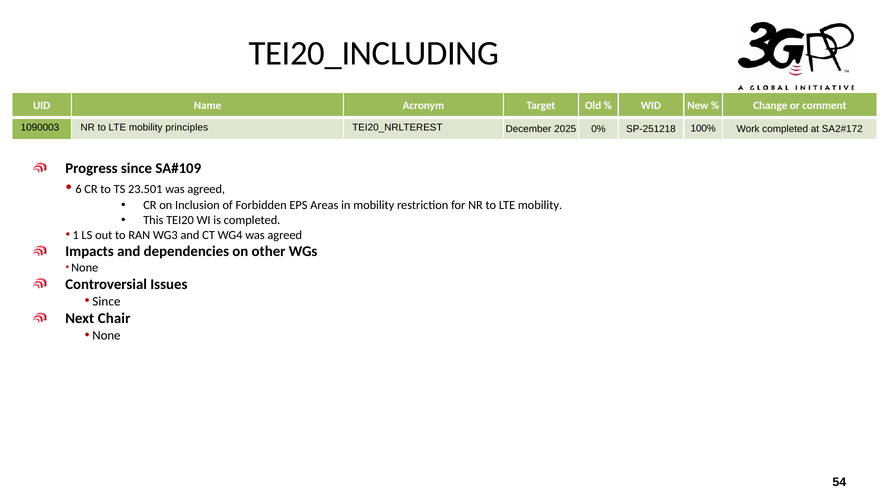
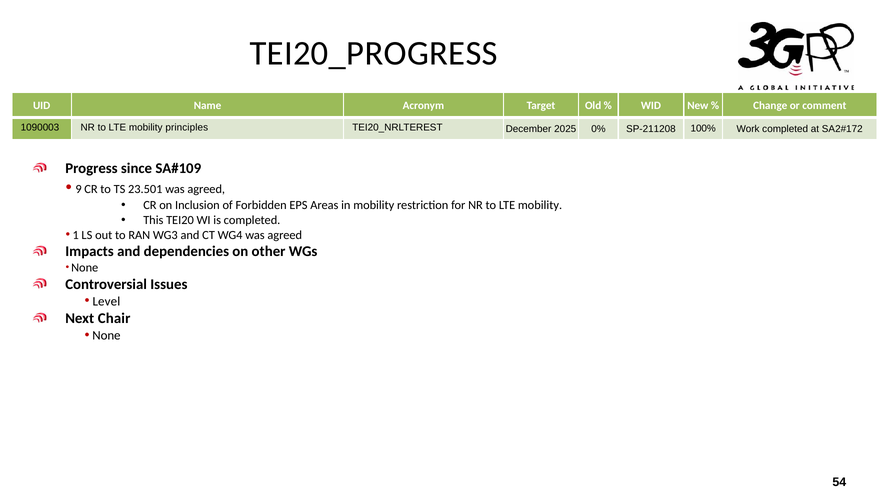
TEI20_INCLUDING: TEI20_INCLUDING -> TEI20_PROGRESS
SP-251218: SP-251218 -> SP-211208
6: 6 -> 9
Since at (106, 301): Since -> Level
